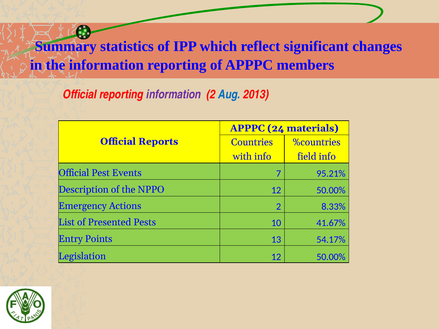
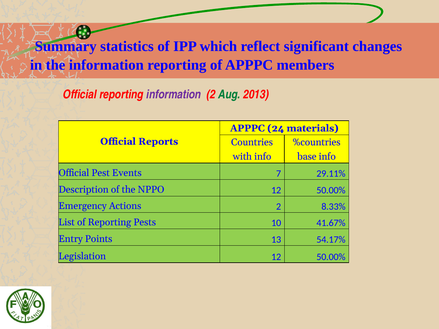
Aug colour: blue -> green
field: field -> base
95.21%: 95.21% -> 29.11%
of Presented: Presented -> Reporting
